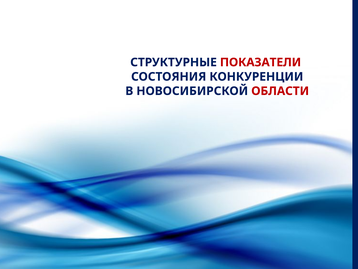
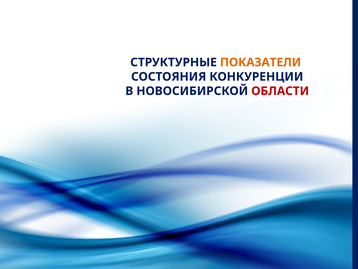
ПОКАЗАТЕЛИ colour: red -> orange
